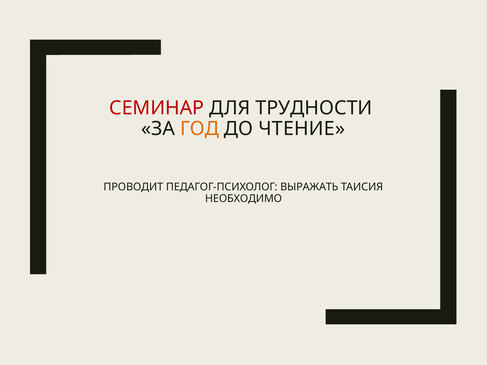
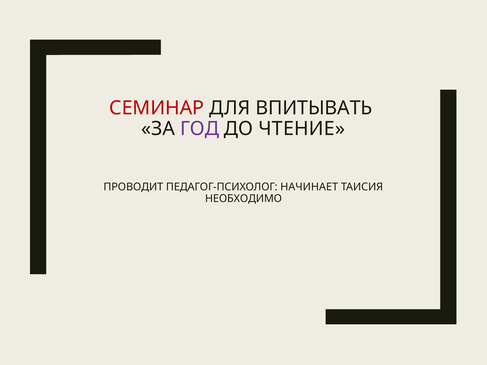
ТРУДНОСТИ: ТРУДНОСТИ -> ВПИТЫВАТЬ
ГОД colour: orange -> purple
ВЫРАЖАТЬ: ВЫРАЖАТЬ -> НАЧИНАЕТ
